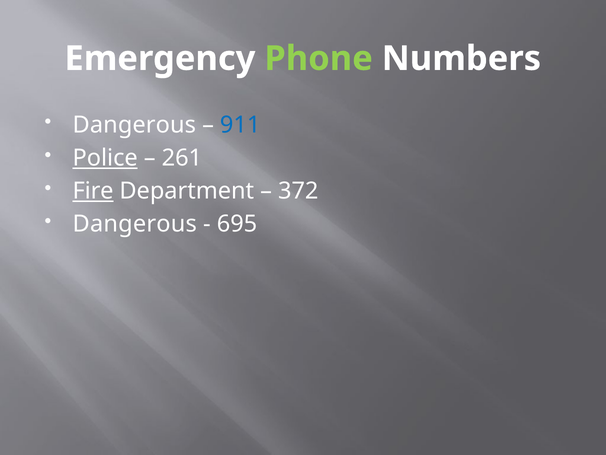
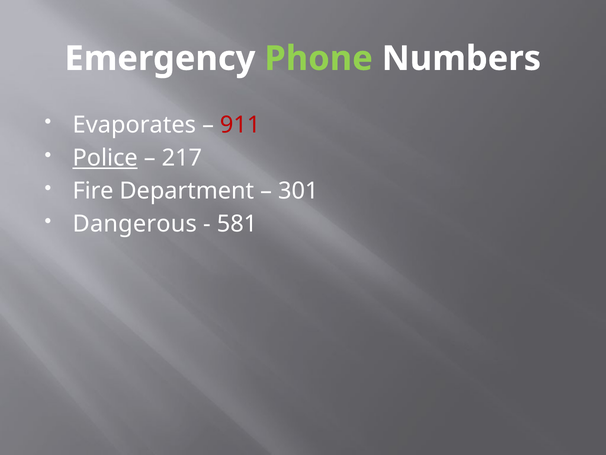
Dangerous at (134, 125): Dangerous -> Evaporates
911 colour: blue -> red
261: 261 -> 217
Fire underline: present -> none
372: 372 -> 301
695: 695 -> 581
